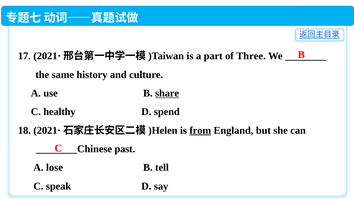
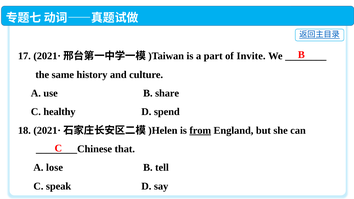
Three: Three -> Invite
share underline: present -> none
past: past -> that
